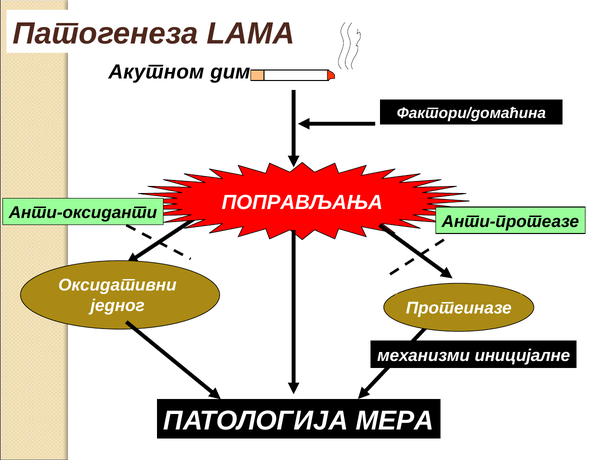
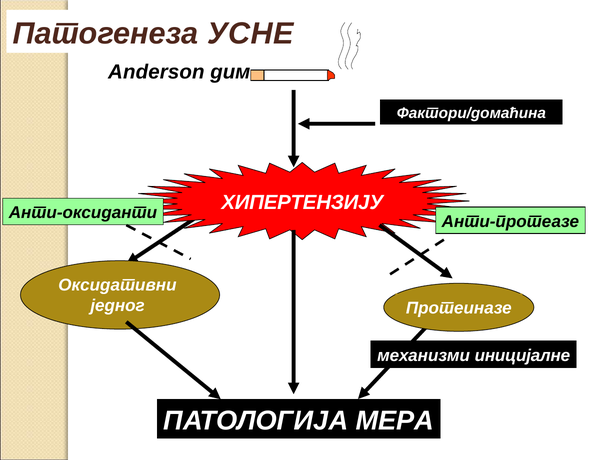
LAMA: LAMA -> УСНЕ
Акутном: Акутном -> Anderson
ПОПРАВЉАЊА: ПОПРАВЉАЊА -> ХИПЕРТЕНЗИЈУ
